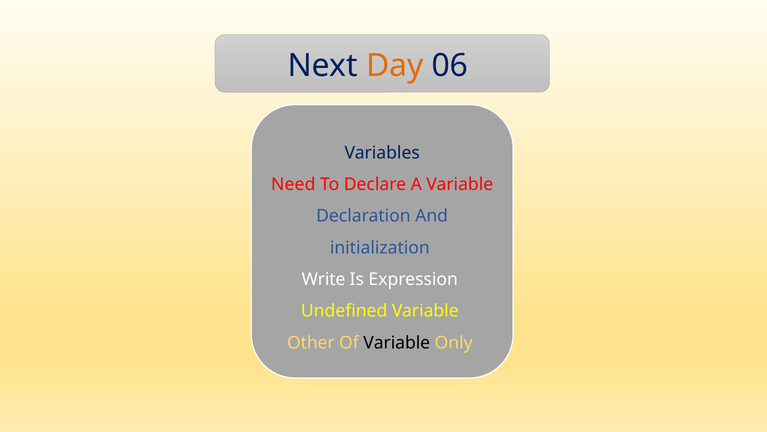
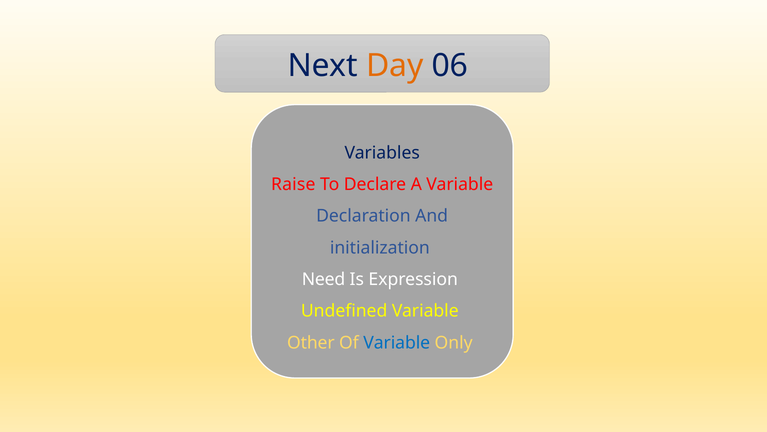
Need: Need -> Raise
Write: Write -> Need
Variable at (397, 342) colour: black -> blue
